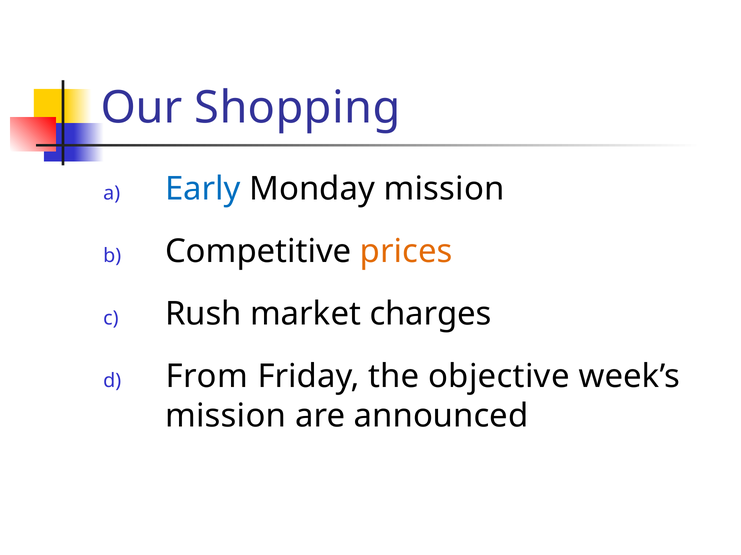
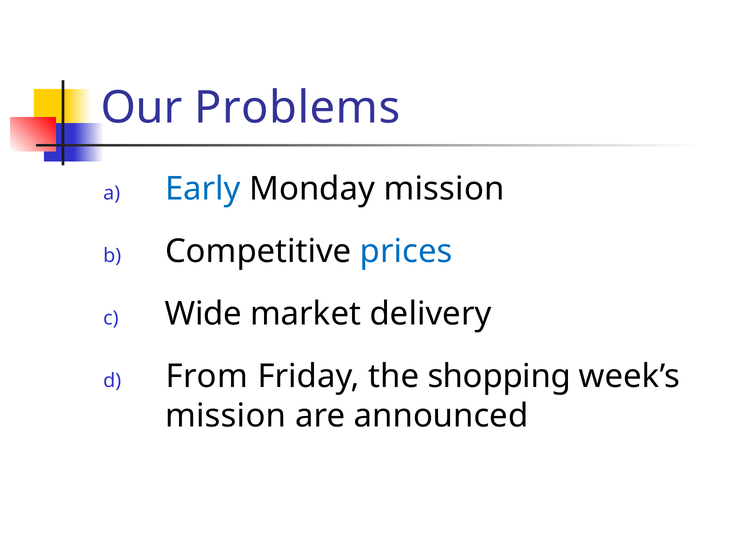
Shopping: Shopping -> Problems
prices colour: orange -> blue
Rush: Rush -> Wide
charges: charges -> delivery
objective: objective -> shopping
